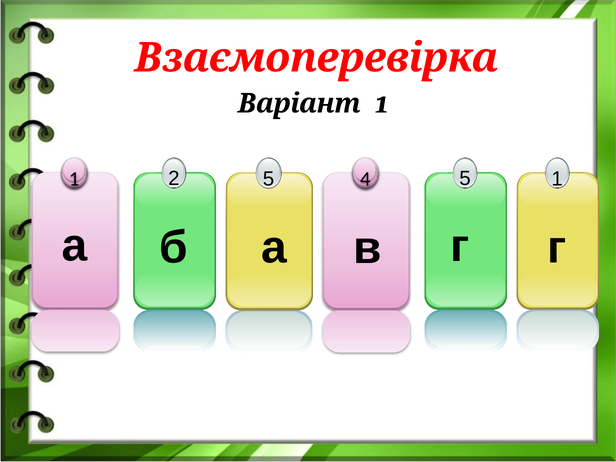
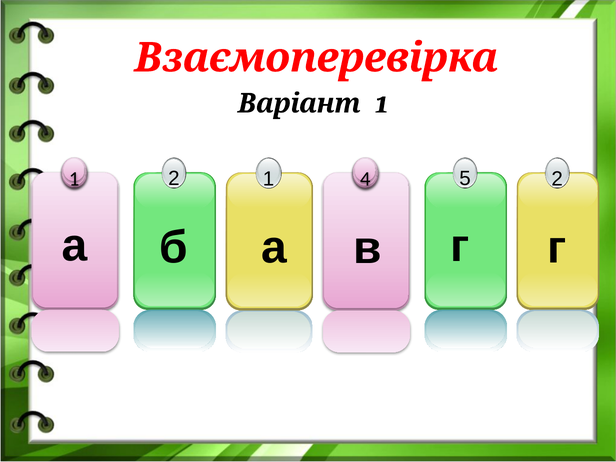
5 at (269, 179): 5 -> 1
1 at (557, 179): 1 -> 2
